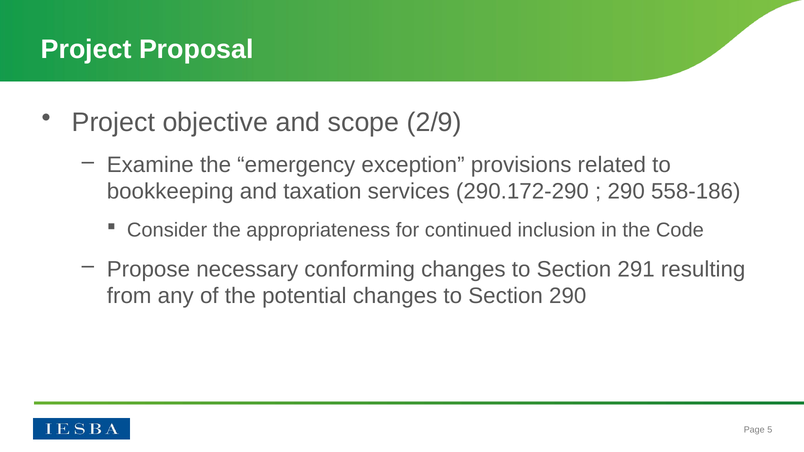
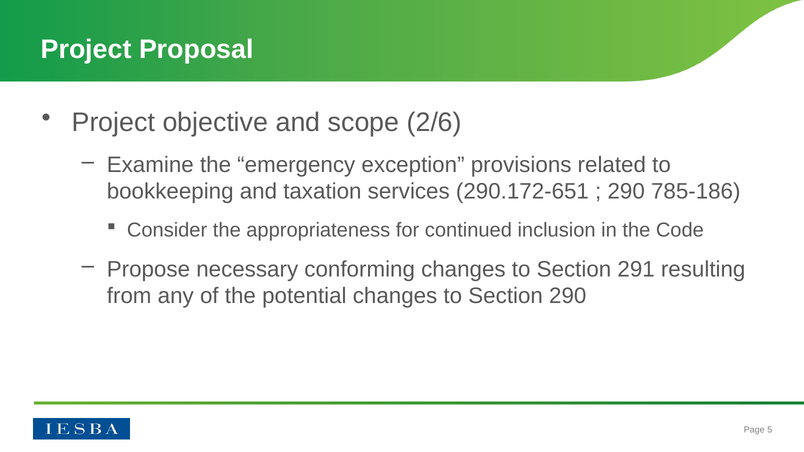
2/9: 2/9 -> 2/6
290.172-290: 290.172-290 -> 290.172-651
558-186: 558-186 -> 785-186
